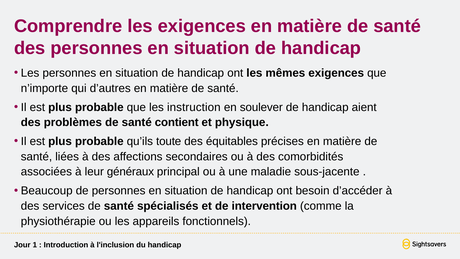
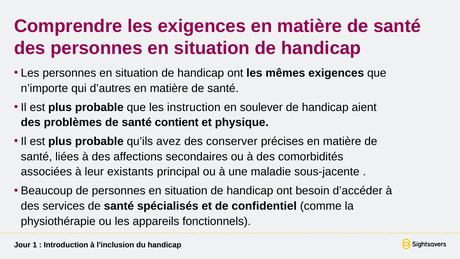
toute: toute -> avez
équitables: équitables -> conserver
généraux: généraux -> existants
intervention: intervention -> confidentiel
